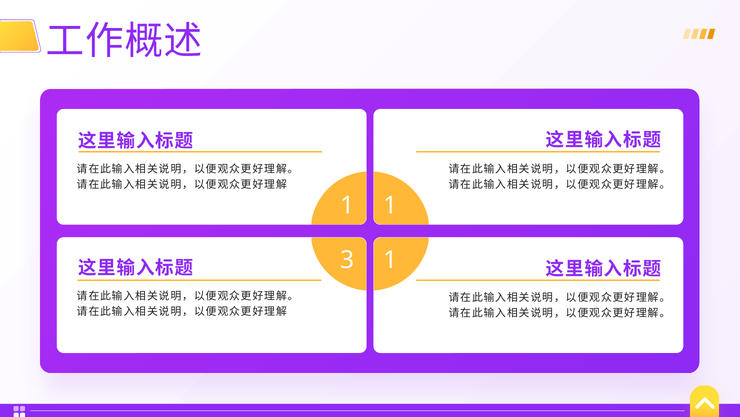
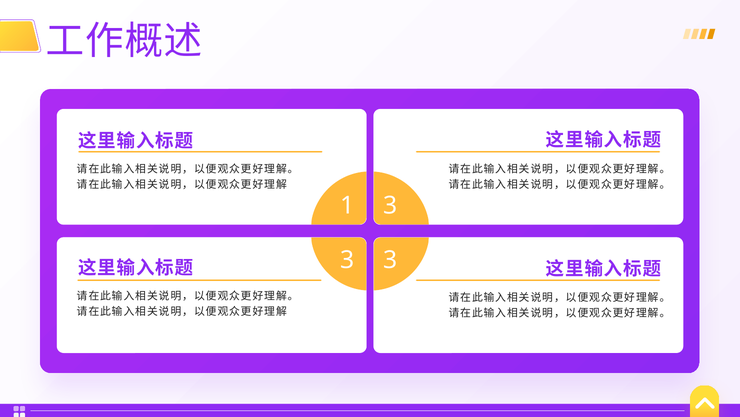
1 1: 1 -> 3
1 at (390, 260): 1 -> 3
